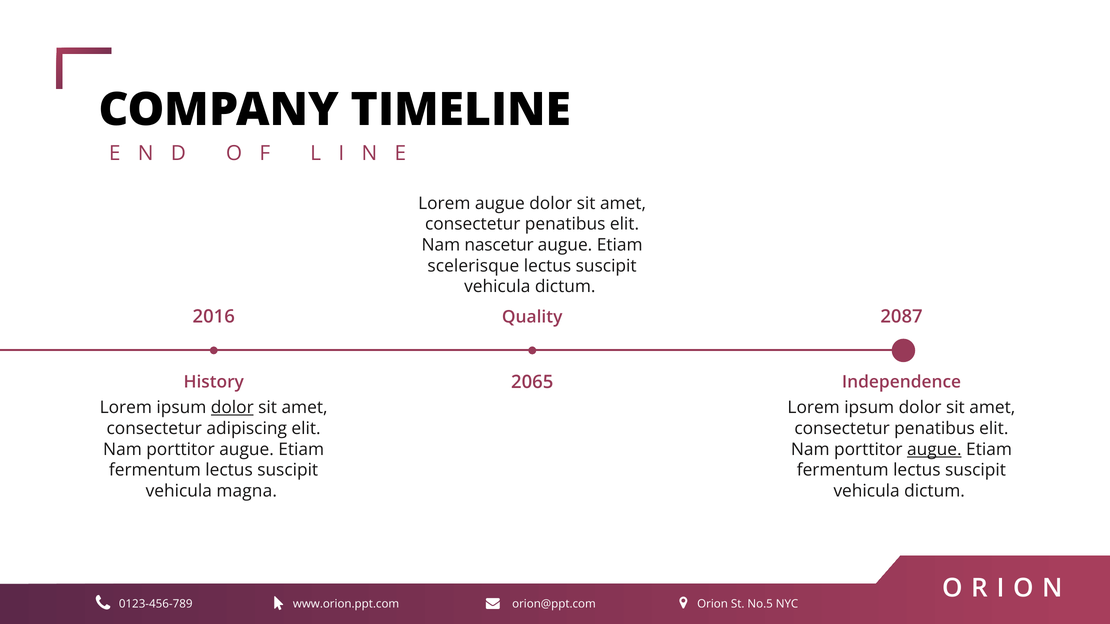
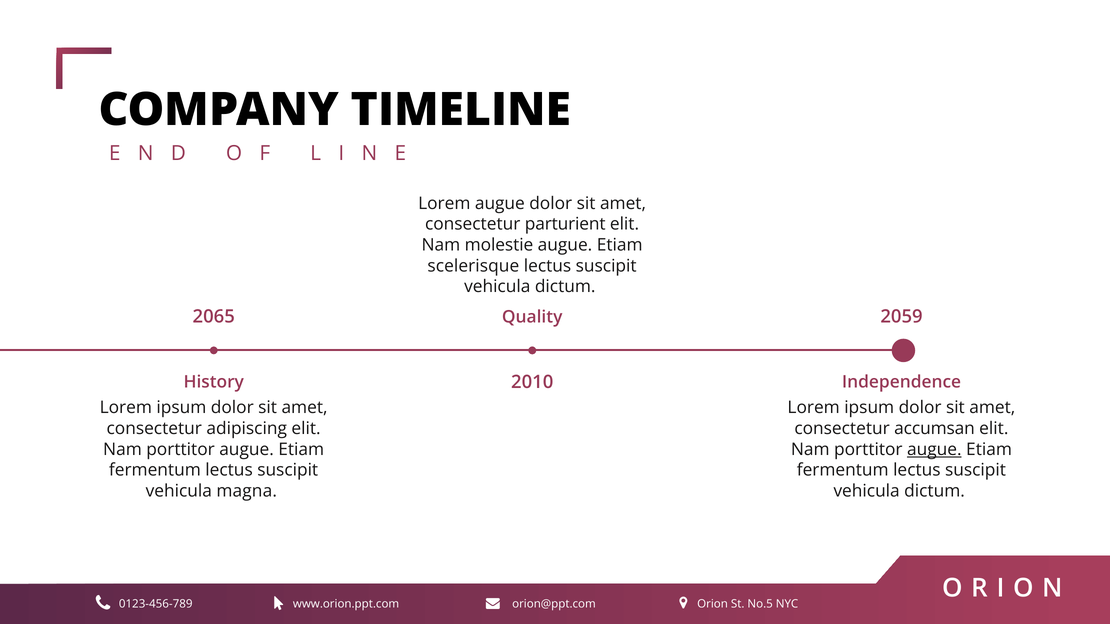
penatibus at (565, 224): penatibus -> parturient
nascetur: nascetur -> molestie
2016: 2016 -> 2065
2087: 2087 -> 2059
2065: 2065 -> 2010
dolor at (232, 408) underline: present -> none
penatibus at (934, 429): penatibus -> accumsan
